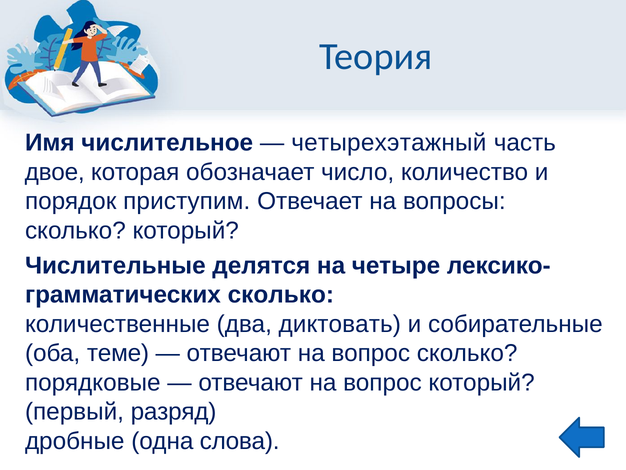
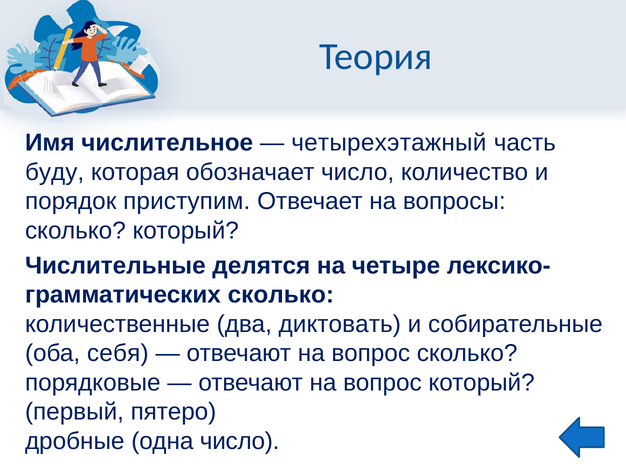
двое: двое -> буду
теме: теме -> себя
разряд: разряд -> пятеро
одна слова: слова -> число
